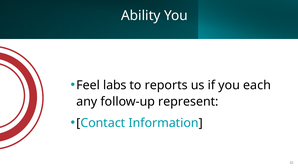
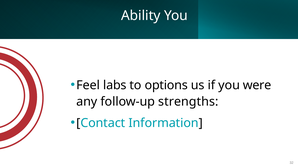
reports: reports -> options
each: each -> were
represent: represent -> strengths
